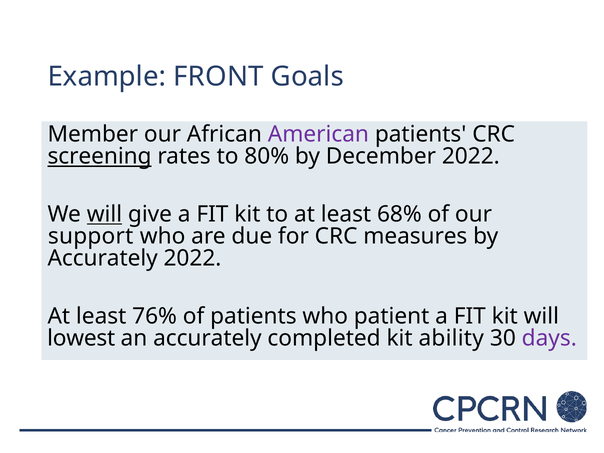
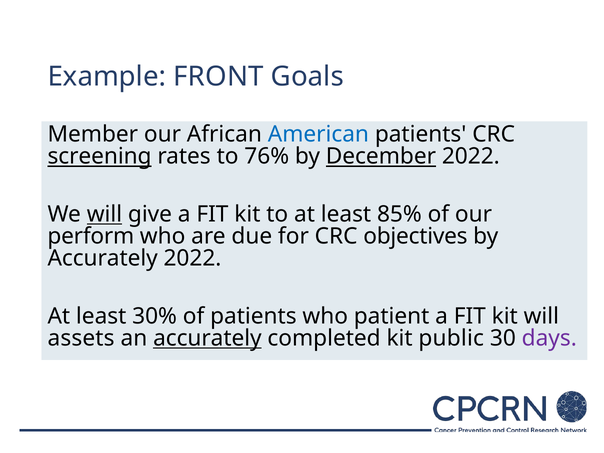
American colour: purple -> blue
80%: 80% -> 76%
December underline: none -> present
68%: 68% -> 85%
support: support -> perform
measures: measures -> objectives
76%: 76% -> 30%
lowest: lowest -> assets
accurately at (207, 338) underline: none -> present
ability: ability -> public
